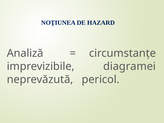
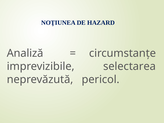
diagramei: diagramei -> selectarea
